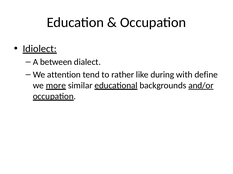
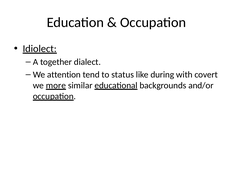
between: between -> together
rather: rather -> status
define: define -> covert
and/or underline: present -> none
